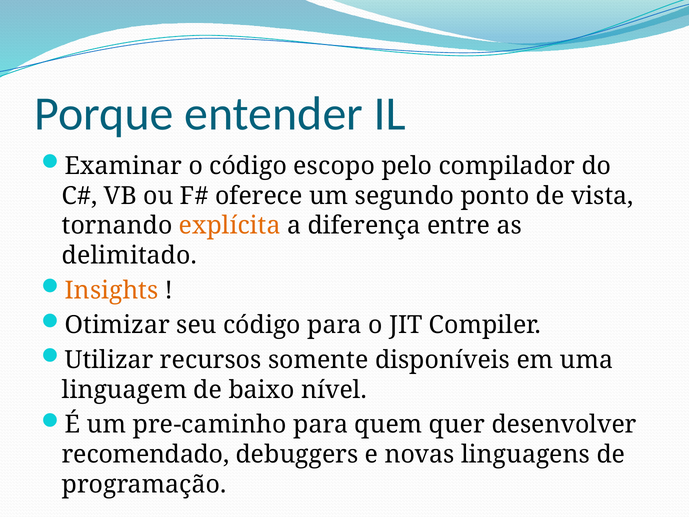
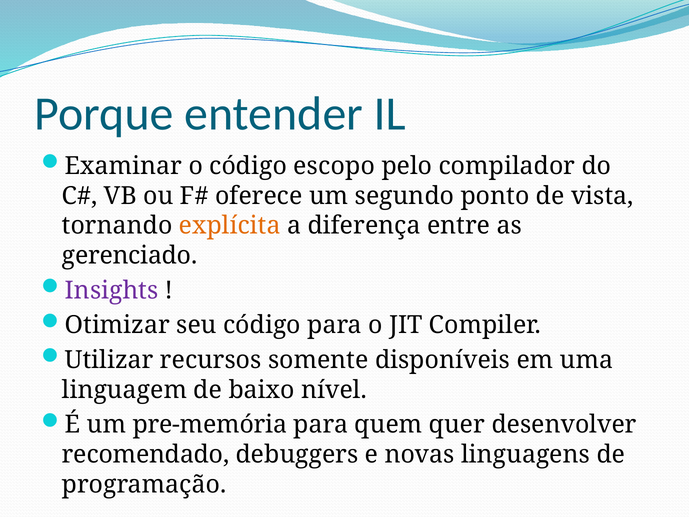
delimitado: delimitado -> gerenciado
Insights colour: orange -> purple
pre-caminho: pre-caminho -> pre-memória
